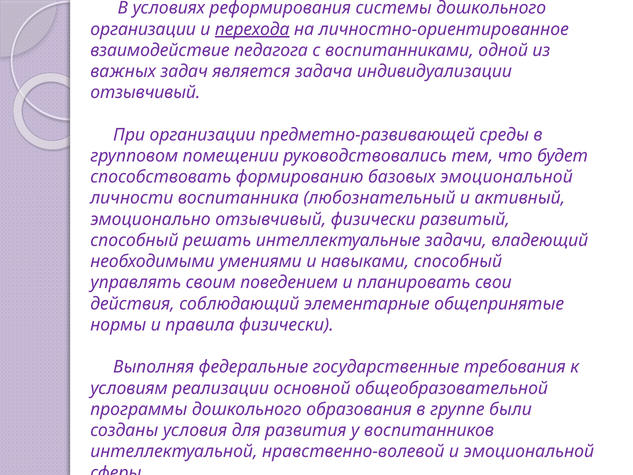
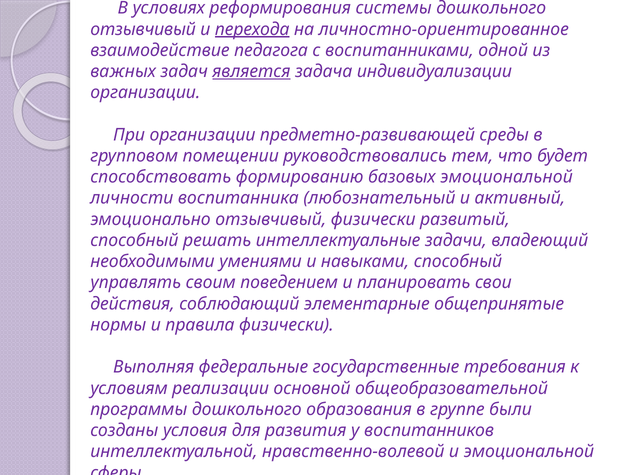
организации at (143, 29): организации -> отзывчивый
является underline: none -> present
отзывчивый at (145, 93): отзывчивый -> организации
